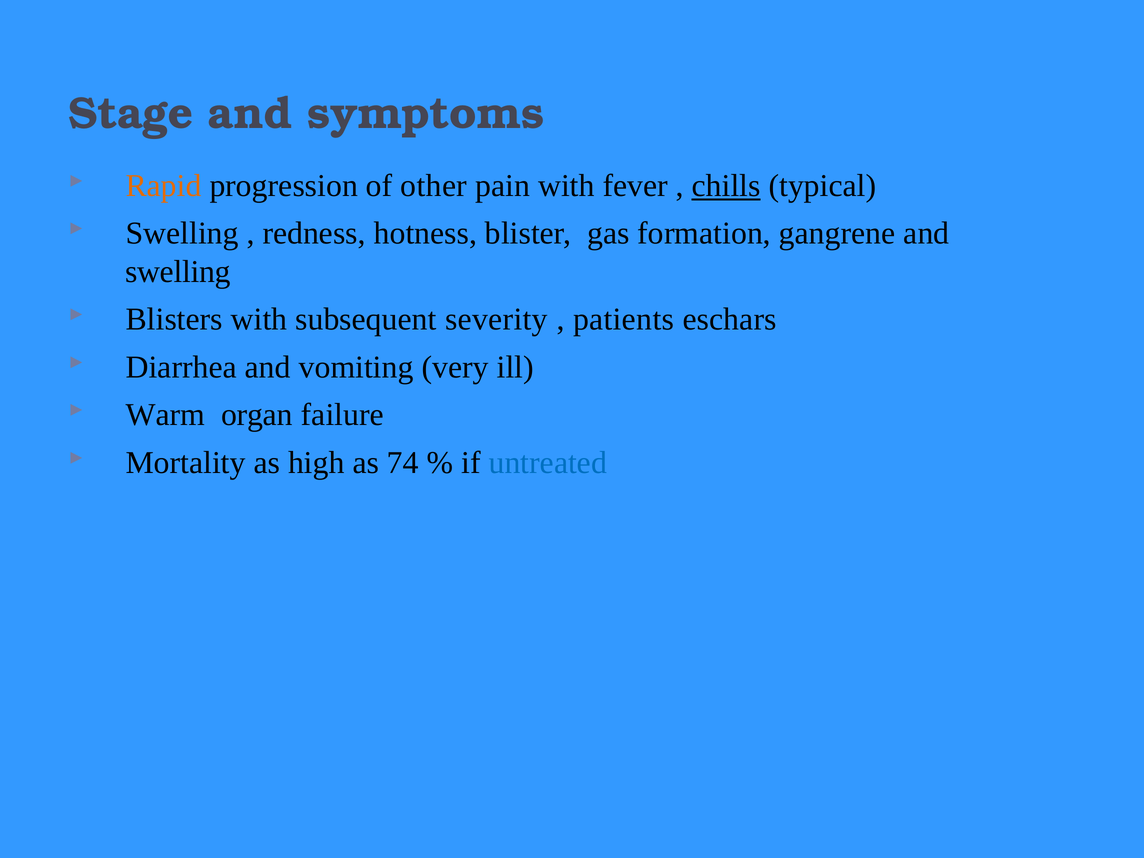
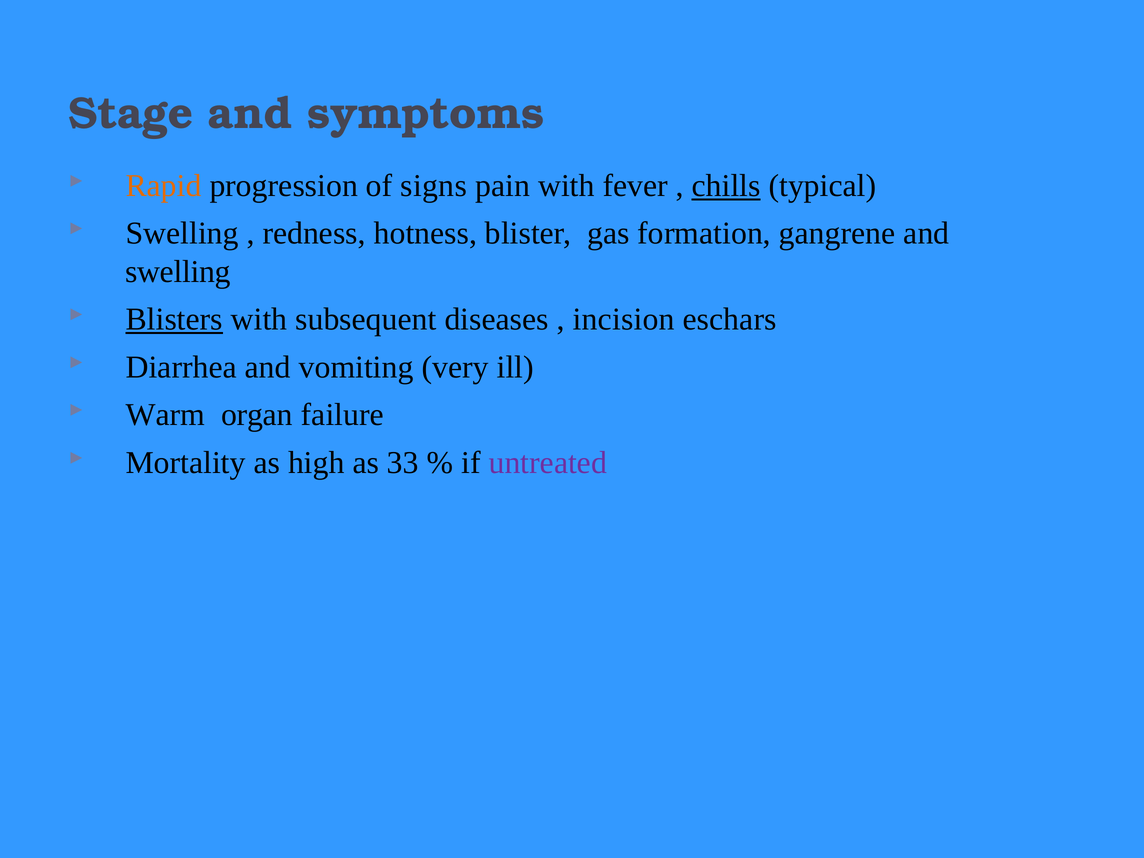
other: other -> signs
Blisters underline: none -> present
severity: severity -> diseases
patients: patients -> incision
74: 74 -> 33
untreated colour: blue -> purple
